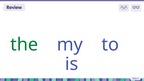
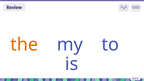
the colour: green -> orange
